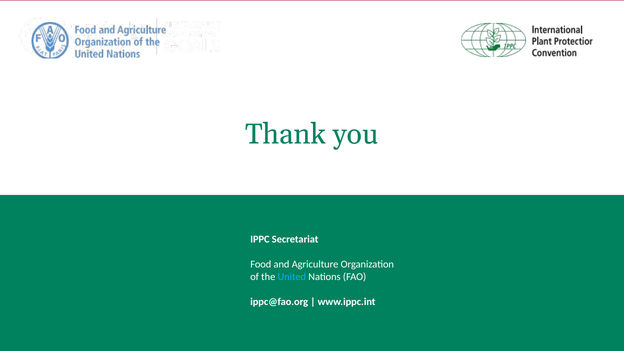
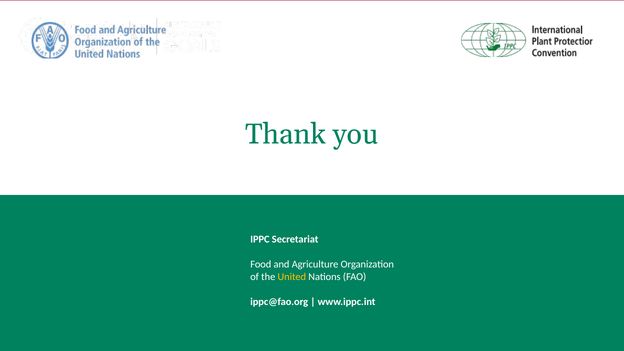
United colour: light blue -> yellow
